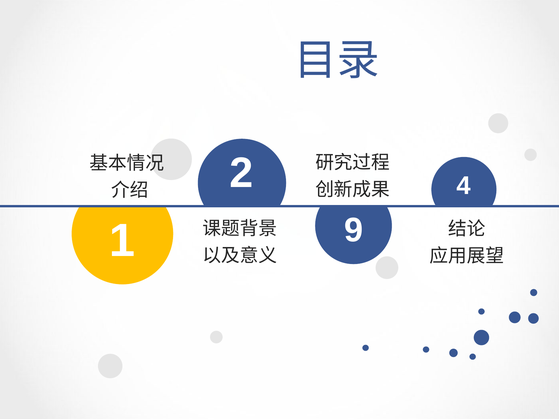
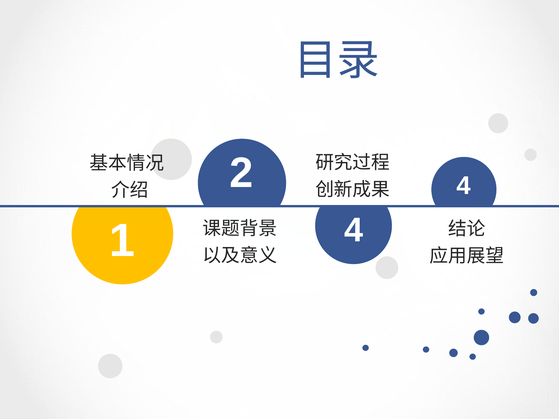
1 9: 9 -> 4
